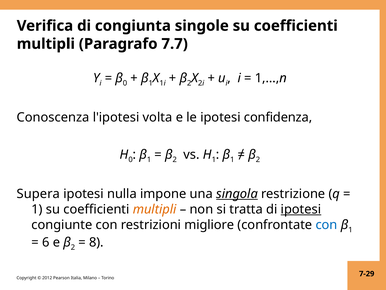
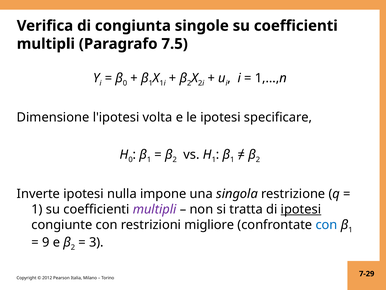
7.7: 7.7 -> 7.5
Conoscenza: Conoscenza -> Dimensione
confidenza: confidenza -> specificare
Supera: Supera -> Inverte
singola underline: present -> none
multipli at (155, 209) colour: orange -> purple
6: 6 -> 9
8: 8 -> 3
